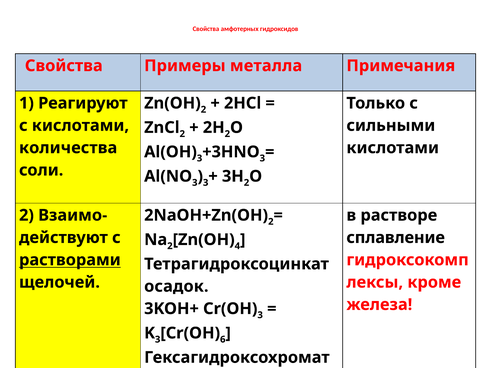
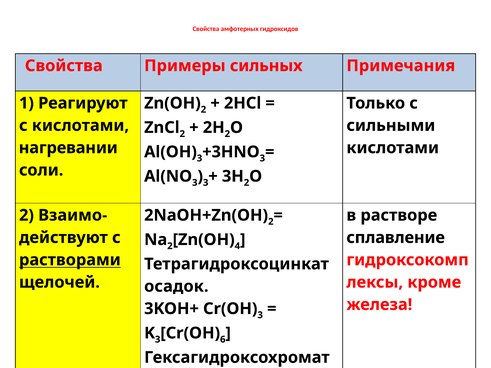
металла: металла -> сильных
количества: количества -> нагревании
